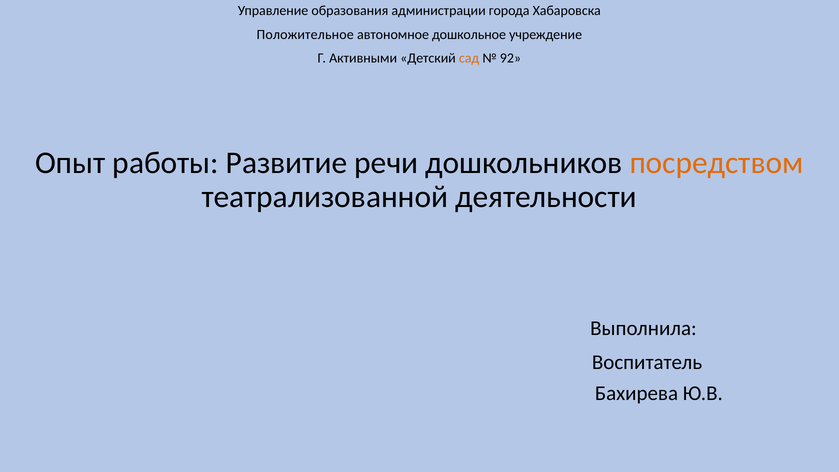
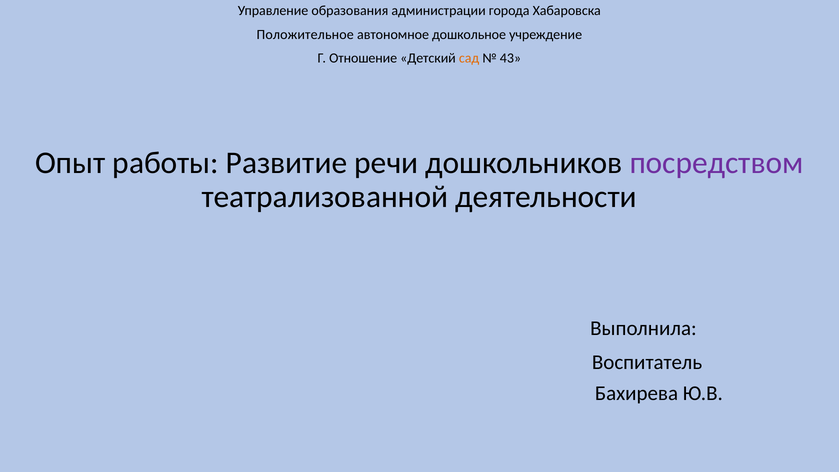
Активными: Активными -> Отношение
92: 92 -> 43
посредством colour: orange -> purple
